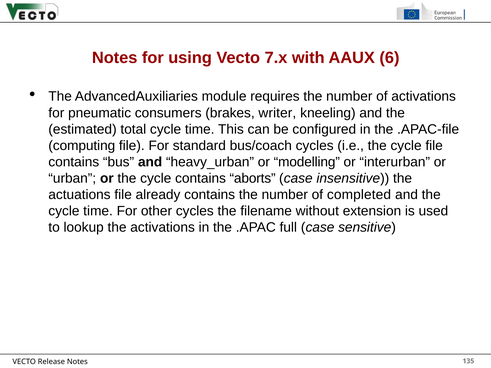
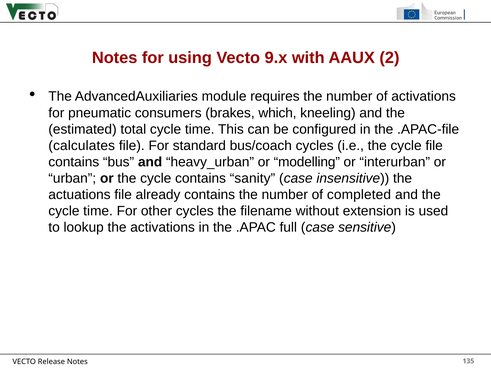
7.x: 7.x -> 9.x
6: 6 -> 2
writer: writer -> which
computing: computing -> calculates
aborts: aborts -> sanity
